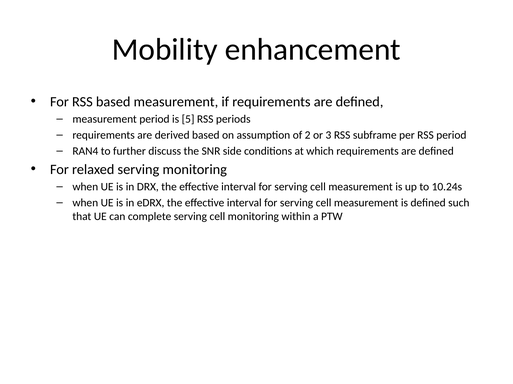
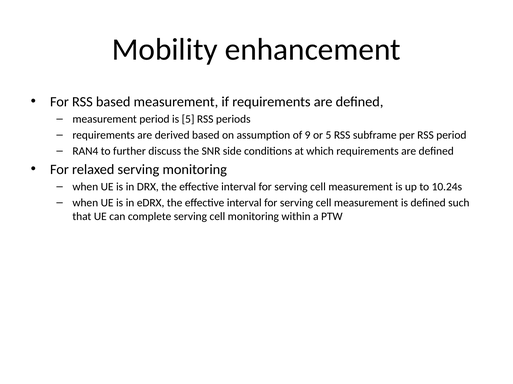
2: 2 -> 9
or 3: 3 -> 5
